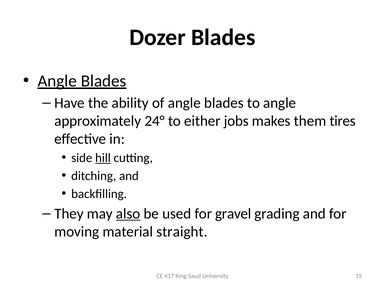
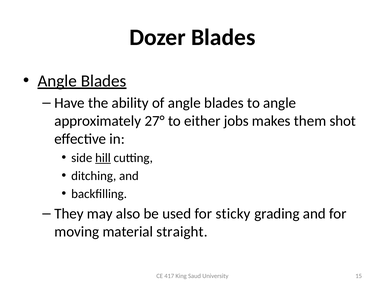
24°: 24° -> 27°
tires: tires -> shot
also underline: present -> none
gravel: gravel -> sticky
